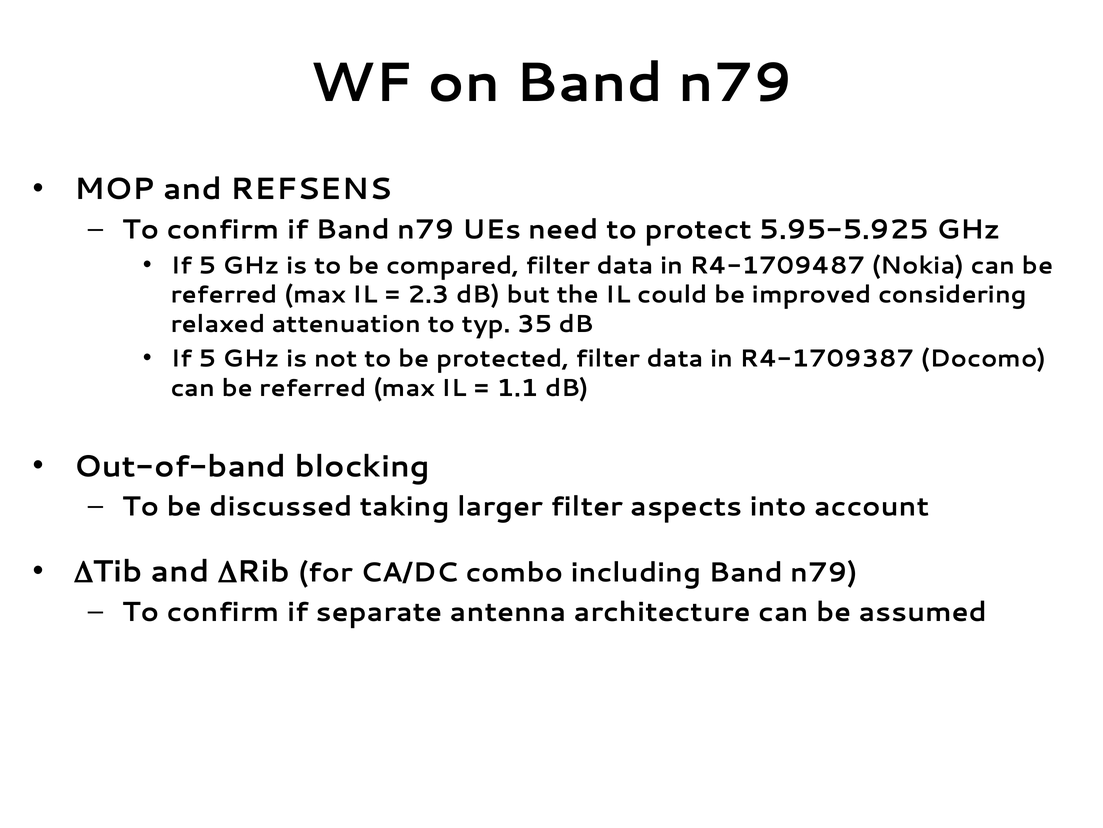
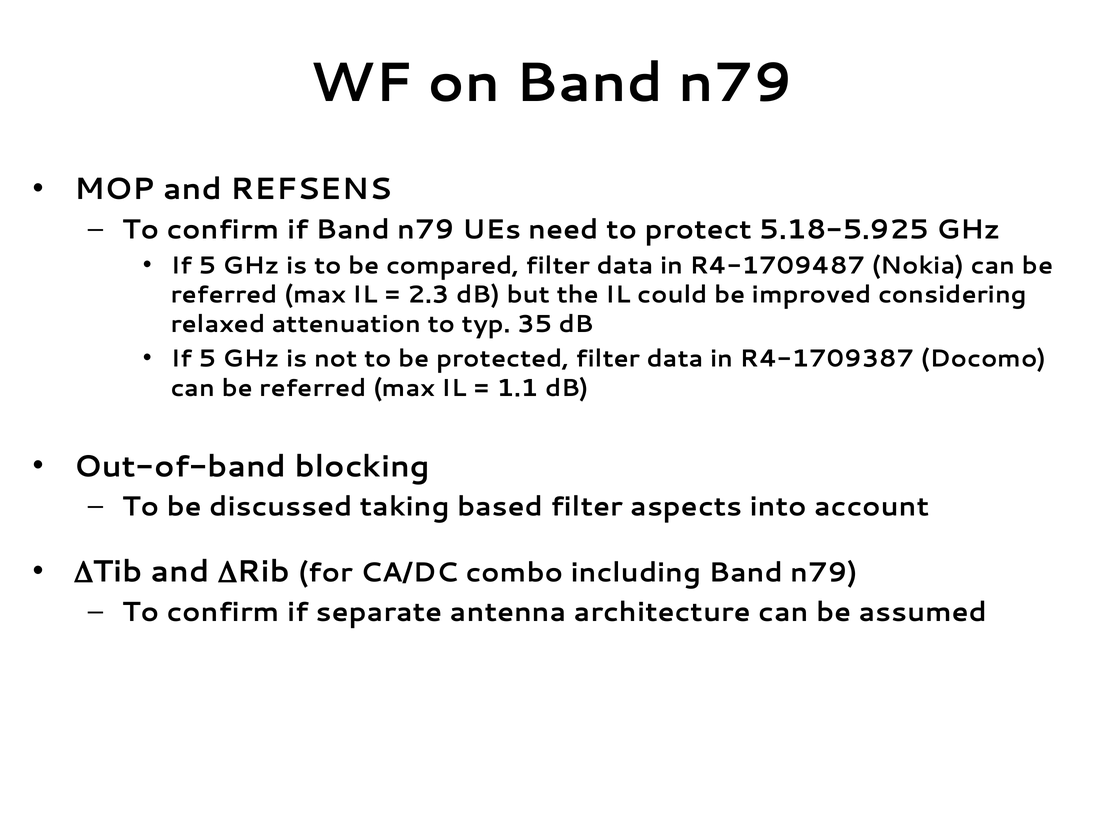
5.95-5.925: 5.95-5.925 -> 5.18-5.925
larger: larger -> based
